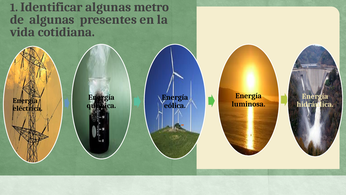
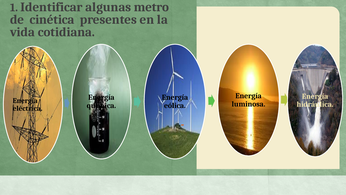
de algunas: algunas -> cinética
